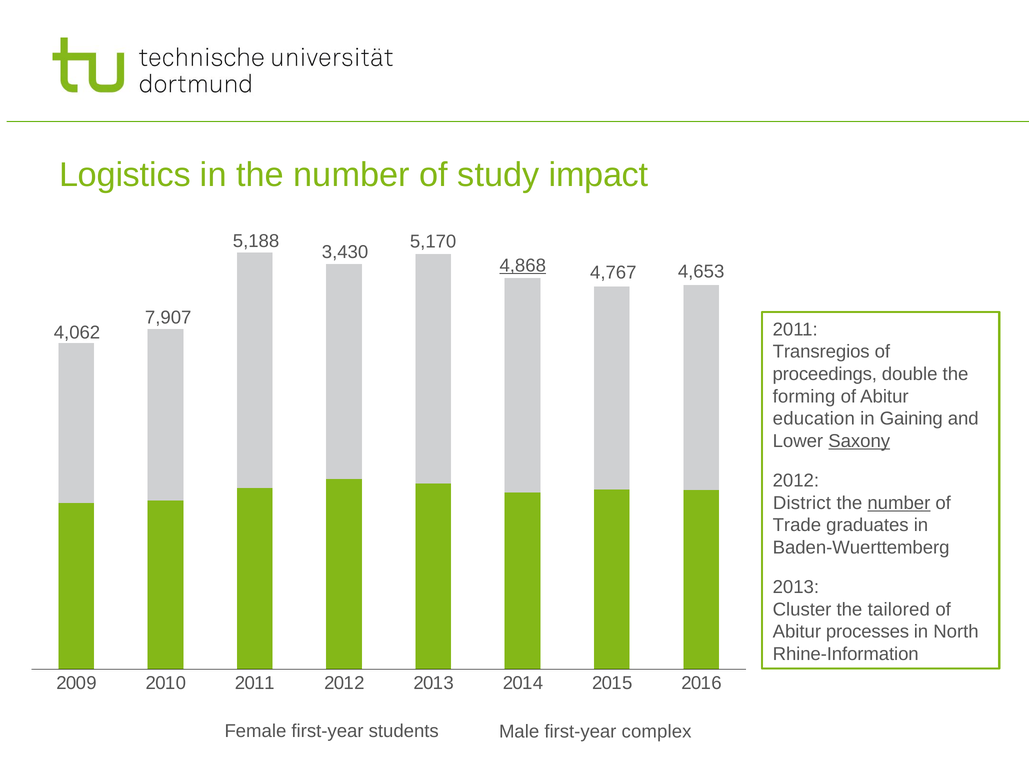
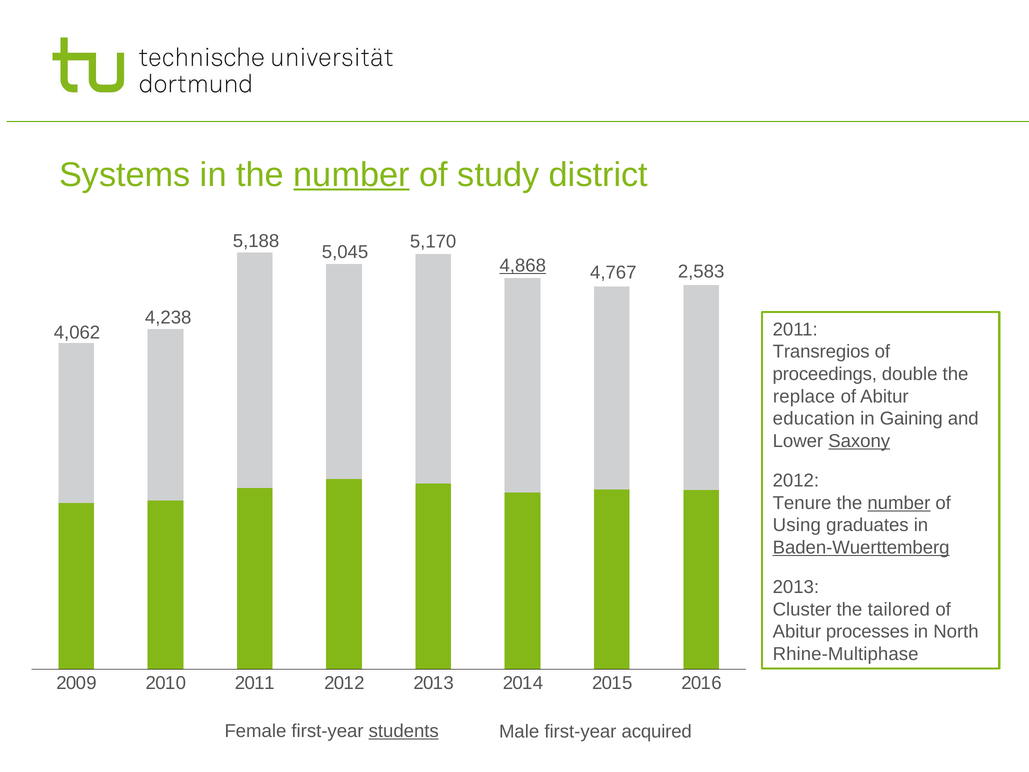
Logistics: Logistics -> Systems
number at (352, 175) underline: none -> present
impact: impact -> district
3,430: 3,430 -> 5,045
4,653: 4,653 -> 2,583
7,907: 7,907 -> 4,238
forming: forming -> replace
District: District -> Tenure
Trade: Trade -> Using
Baden-Wuerttemberg underline: none -> present
Rhine-Information: Rhine-Information -> Rhine-Multiphase
students underline: none -> present
complex: complex -> acquired
